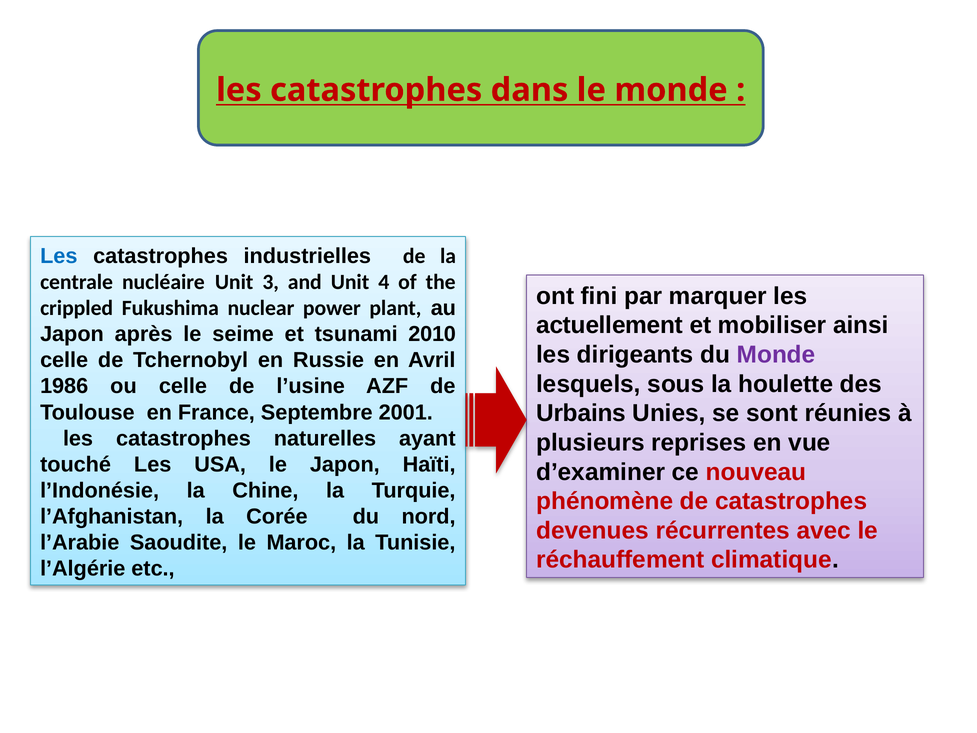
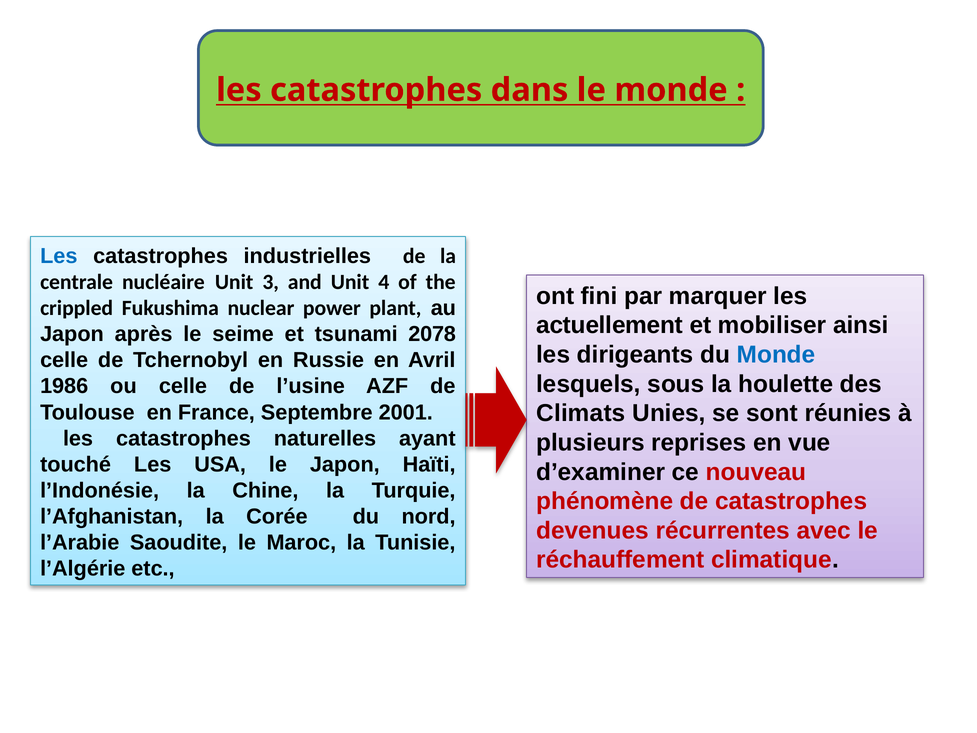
2010: 2010 -> 2078
Monde at (776, 355) colour: purple -> blue
Urbains: Urbains -> Climats
